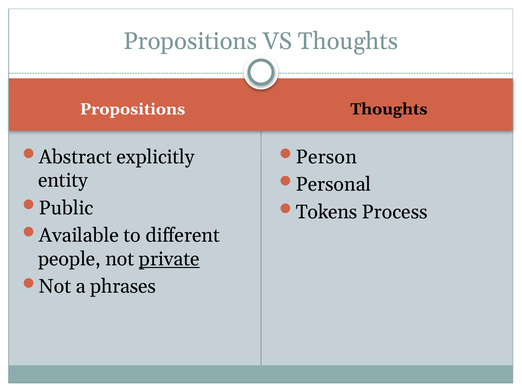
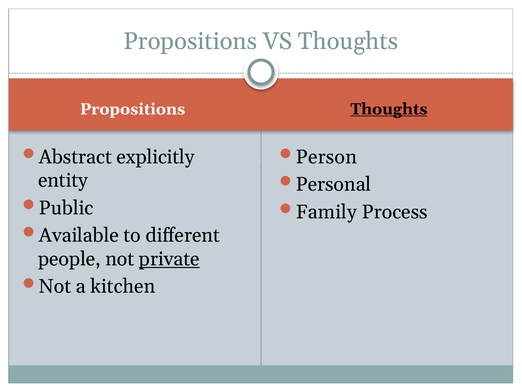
Thoughts at (389, 109) underline: none -> present
Tokens: Tokens -> Family
phrases: phrases -> kitchen
